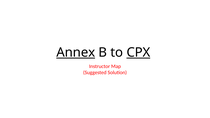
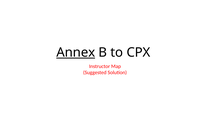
CPX underline: present -> none
